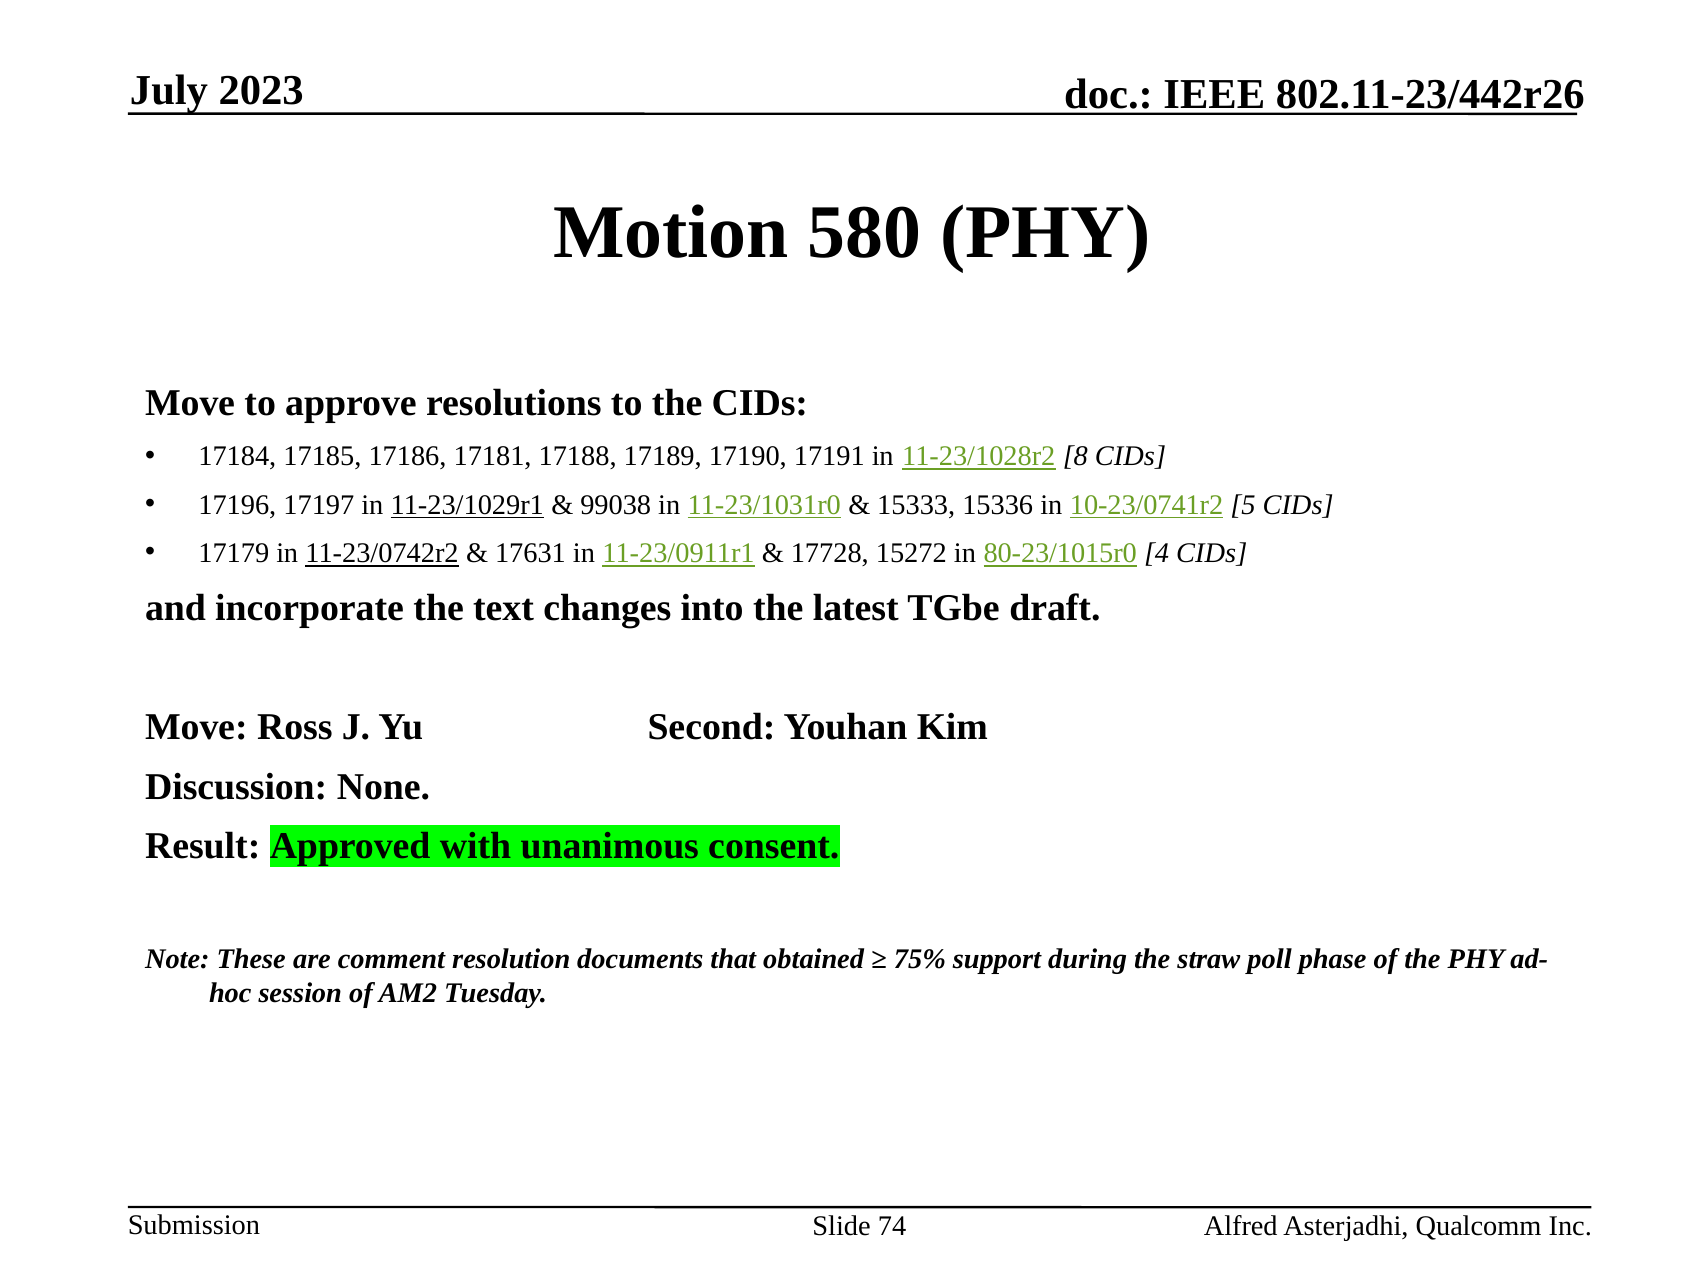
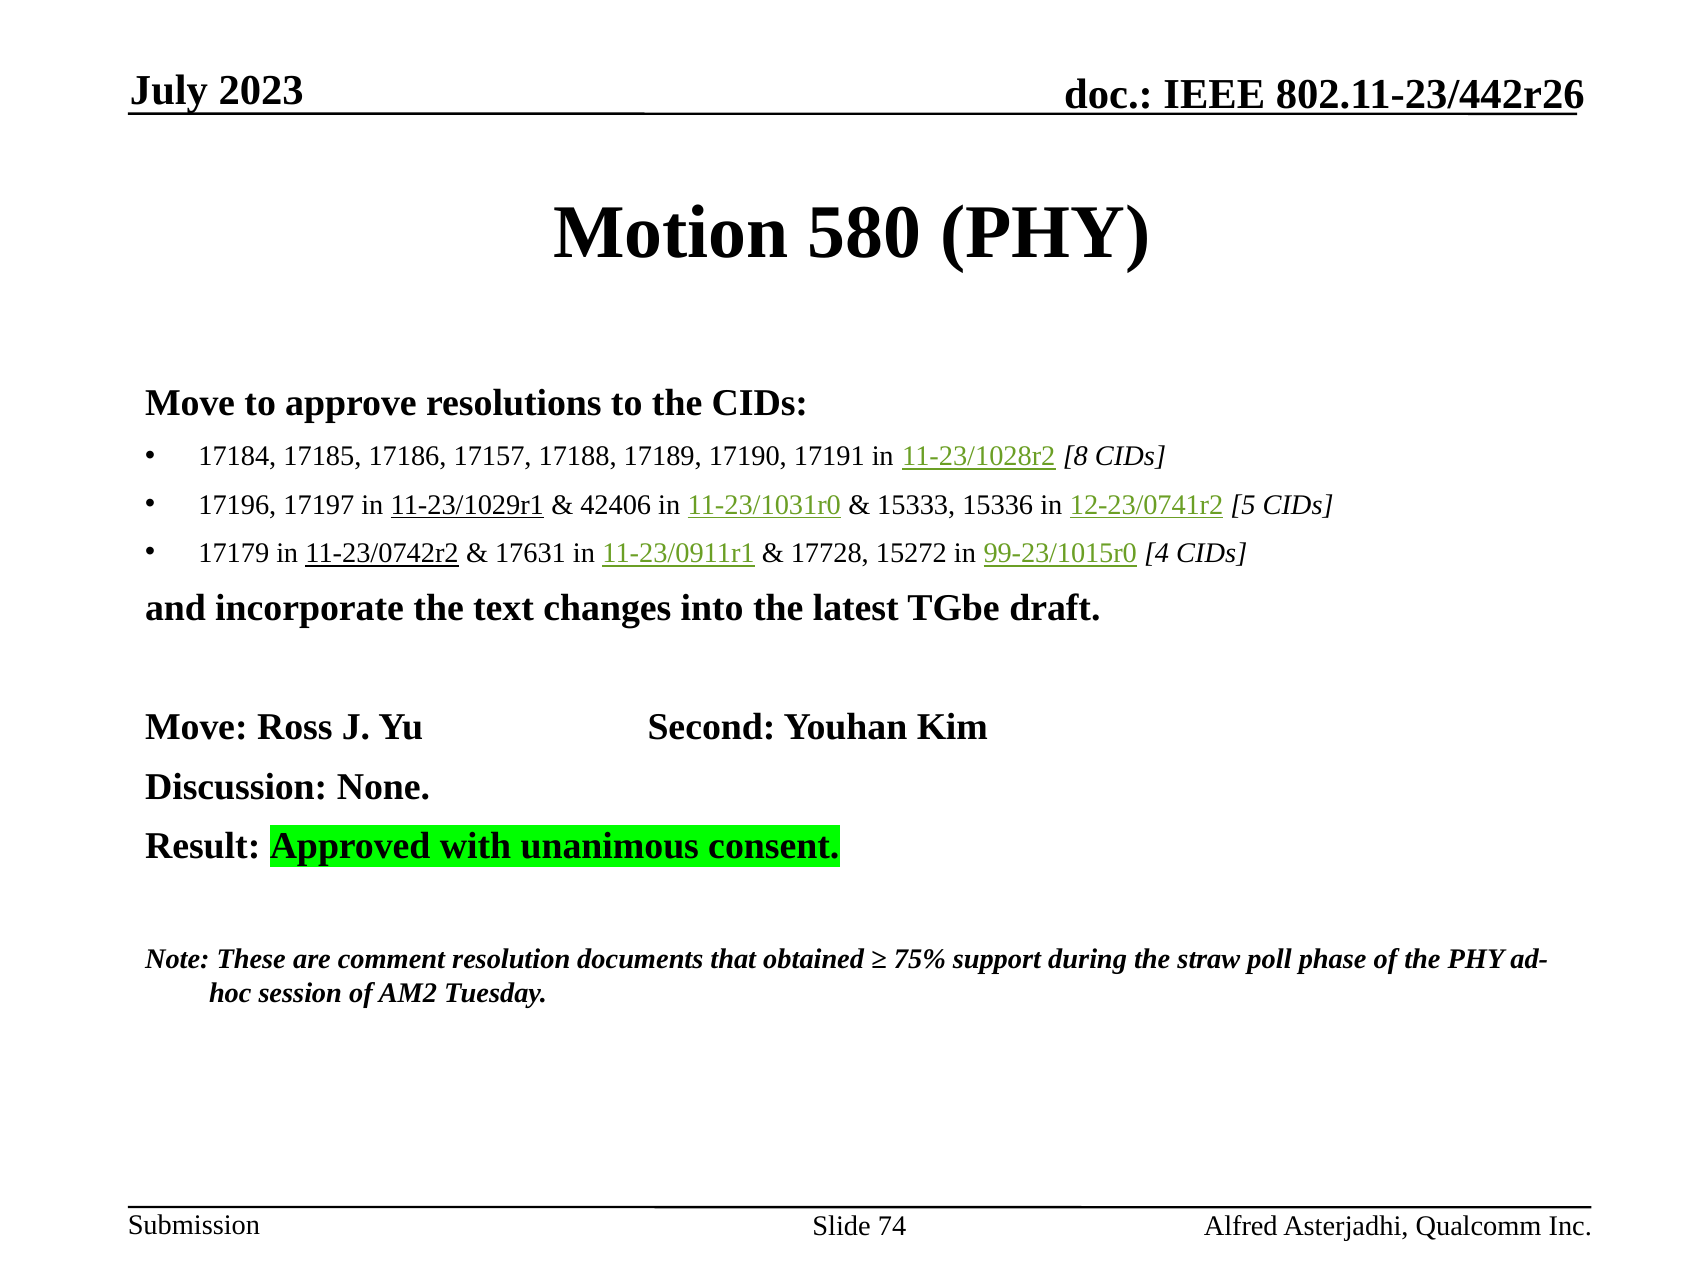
17181: 17181 -> 17157
99038: 99038 -> 42406
10-23/0741r2: 10-23/0741r2 -> 12-23/0741r2
80-23/1015r0: 80-23/1015r0 -> 99-23/1015r0
